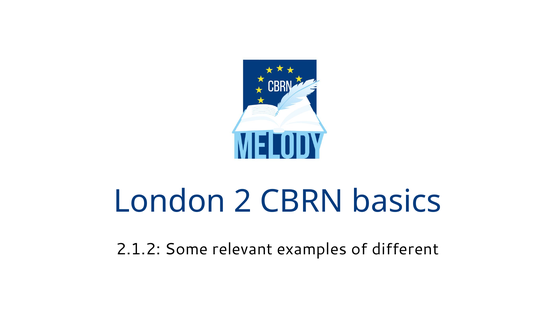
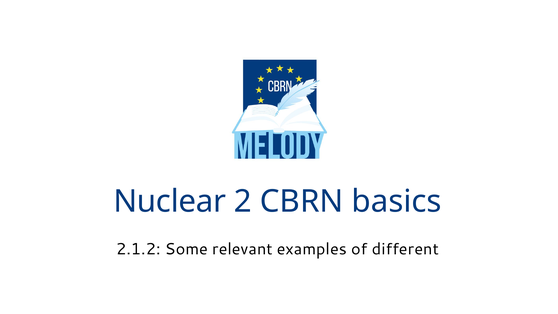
London: London -> Nuclear
